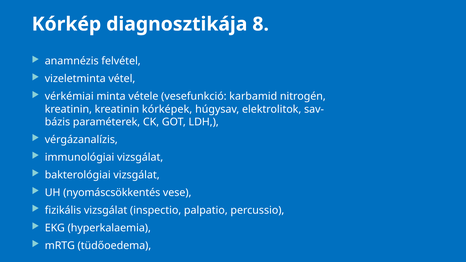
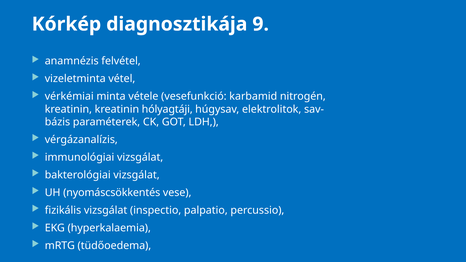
8: 8 -> 9
kórképek: kórképek -> hólyagtáji
